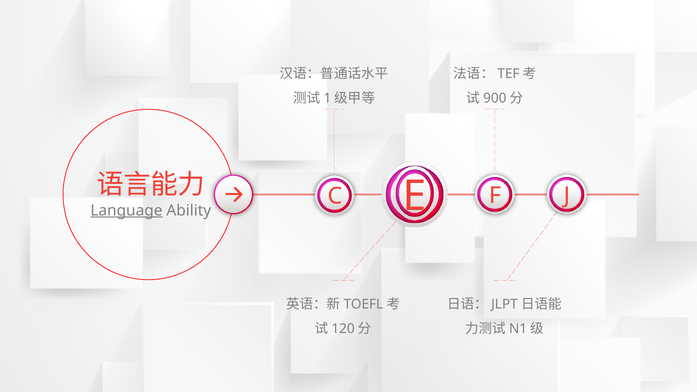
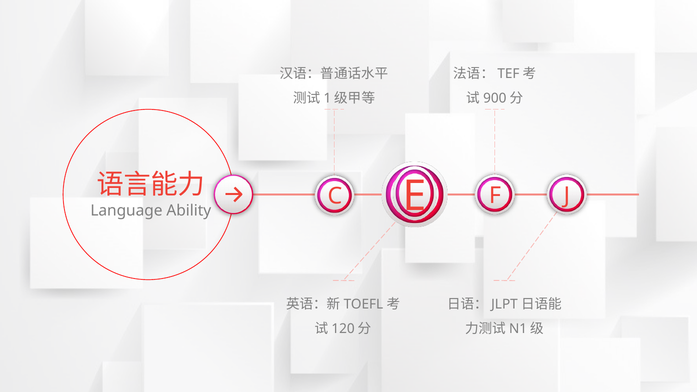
Language underline: present -> none
